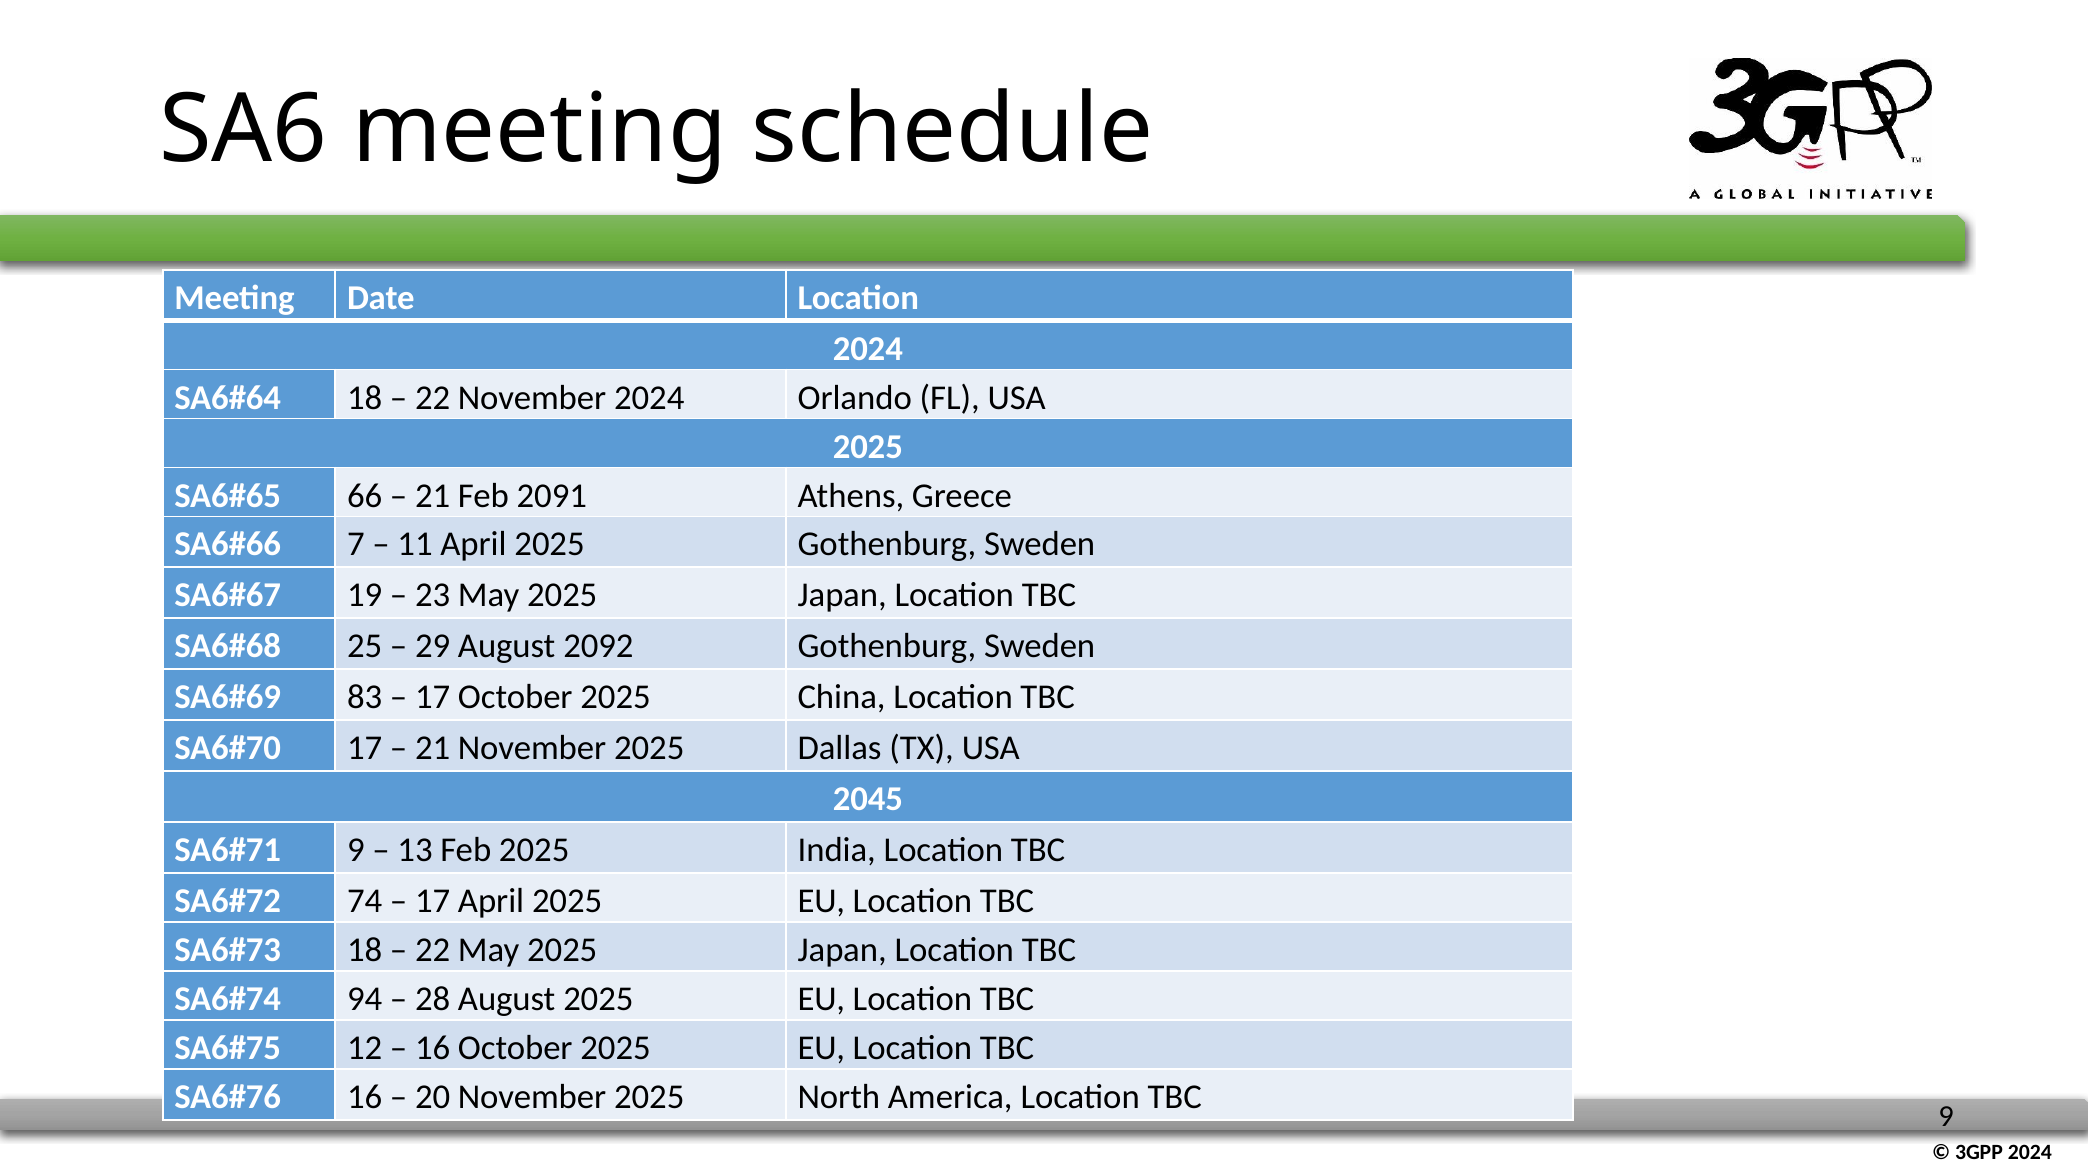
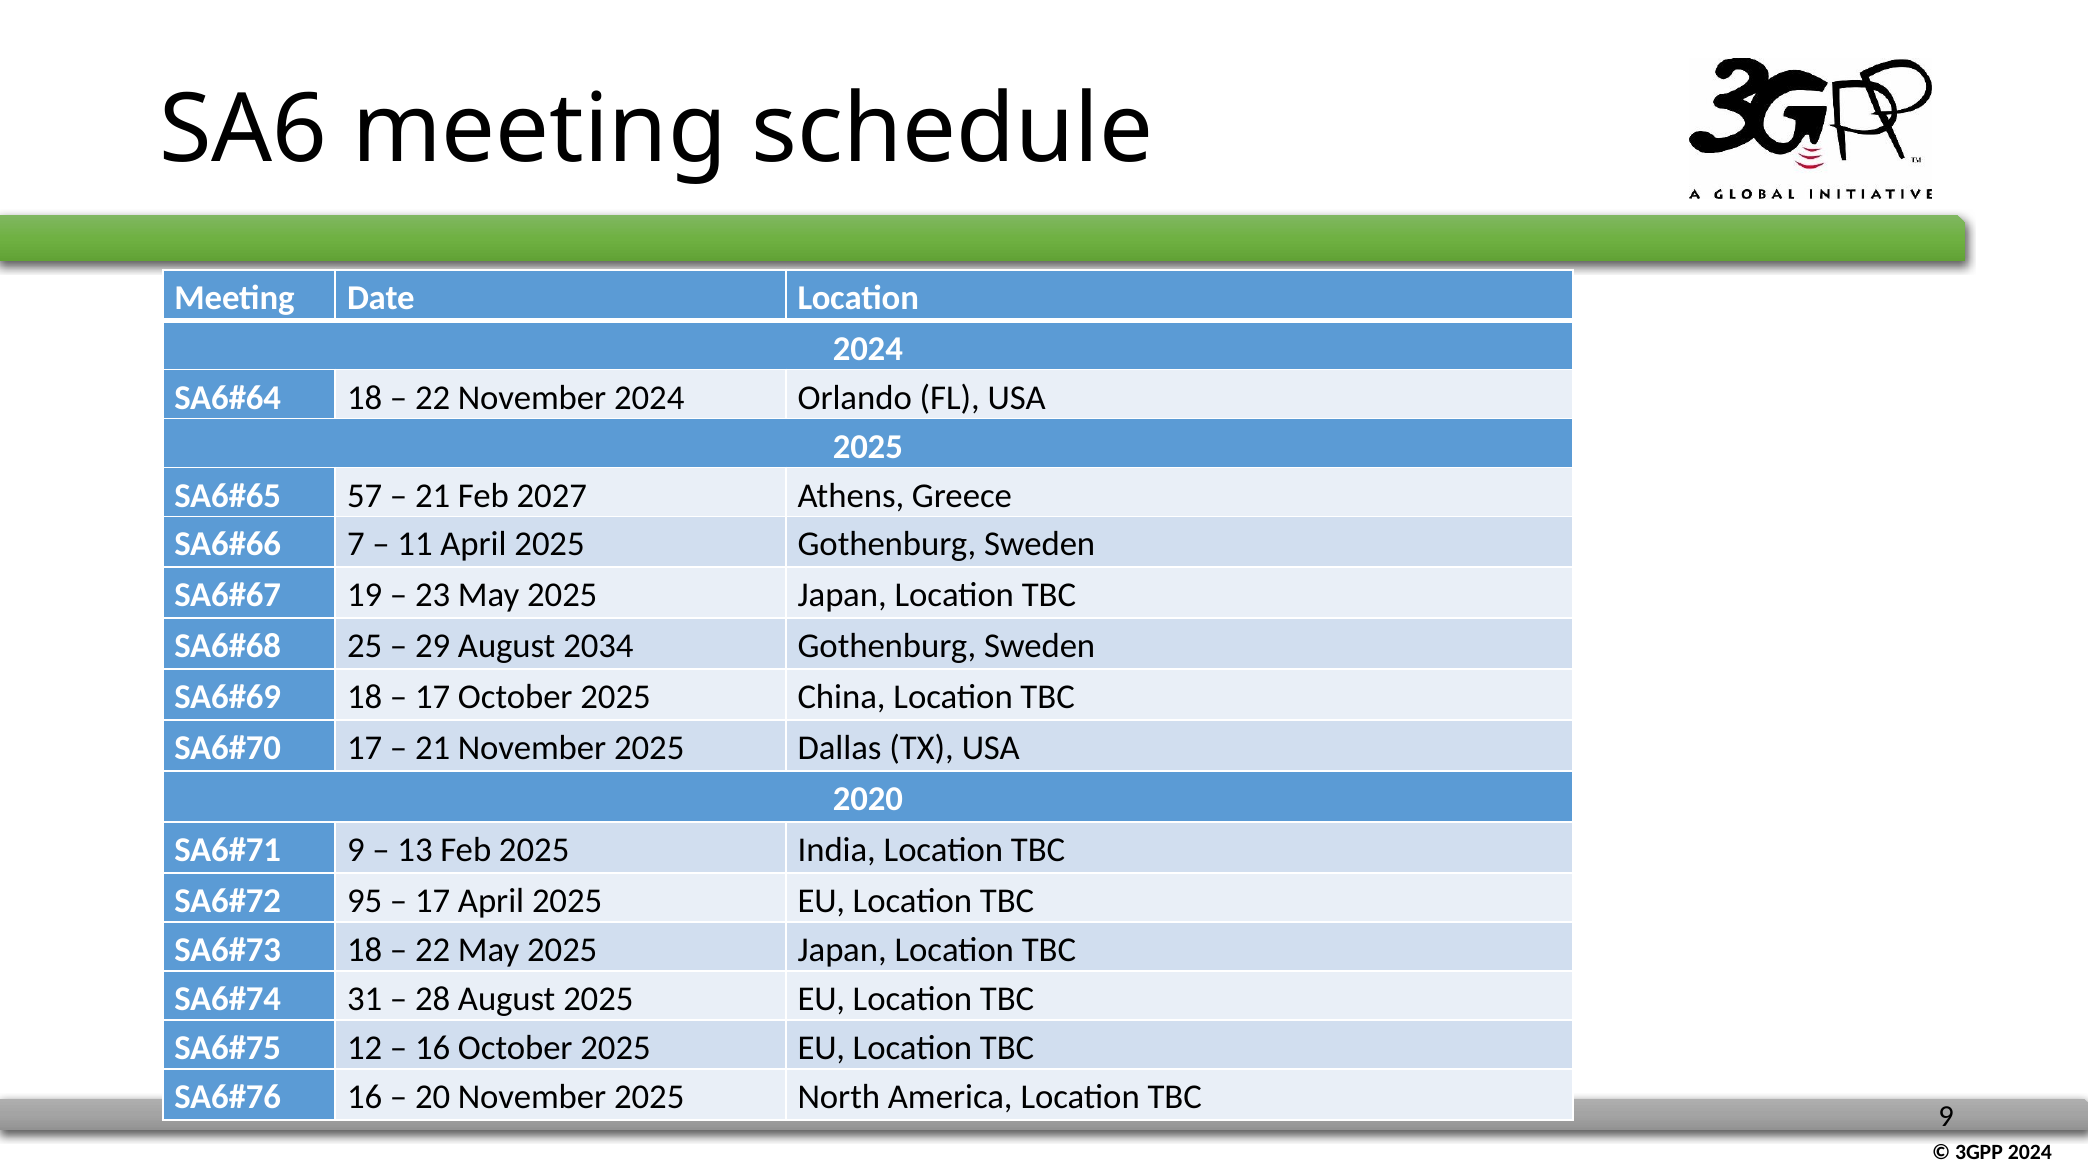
66: 66 -> 57
2091: 2091 -> 2027
2092: 2092 -> 2034
83 at (365, 697): 83 -> 18
2045: 2045 -> 2020
74: 74 -> 95
94: 94 -> 31
